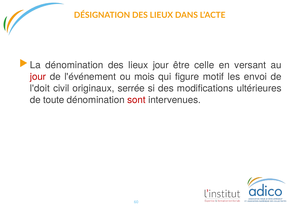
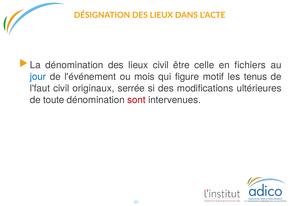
lieux jour: jour -> civil
versant: versant -> fichiers
jour at (38, 77) colour: red -> blue
envoi: envoi -> tenus
l'doit: l'doit -> l'faut
